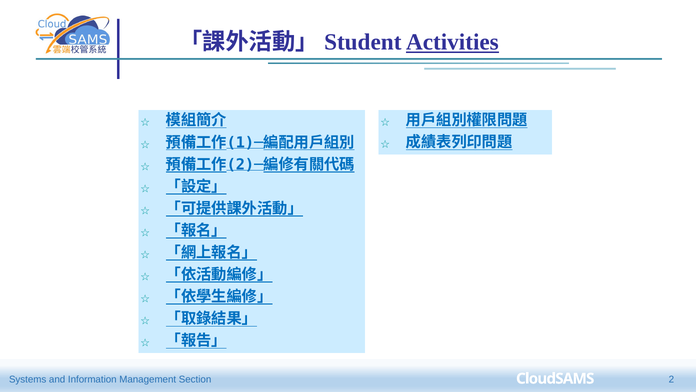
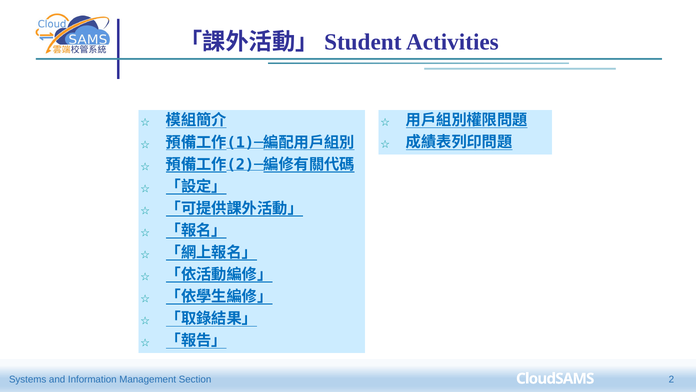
Activities underline: present -> none
